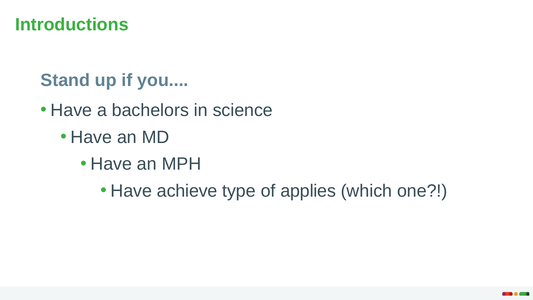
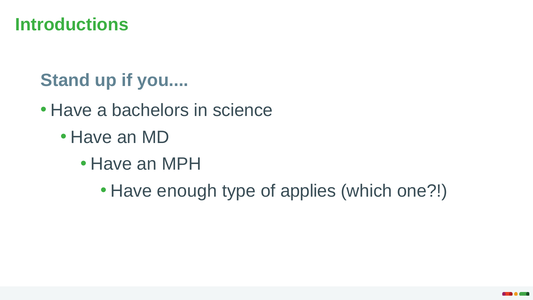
achieve: achieve -> enough
